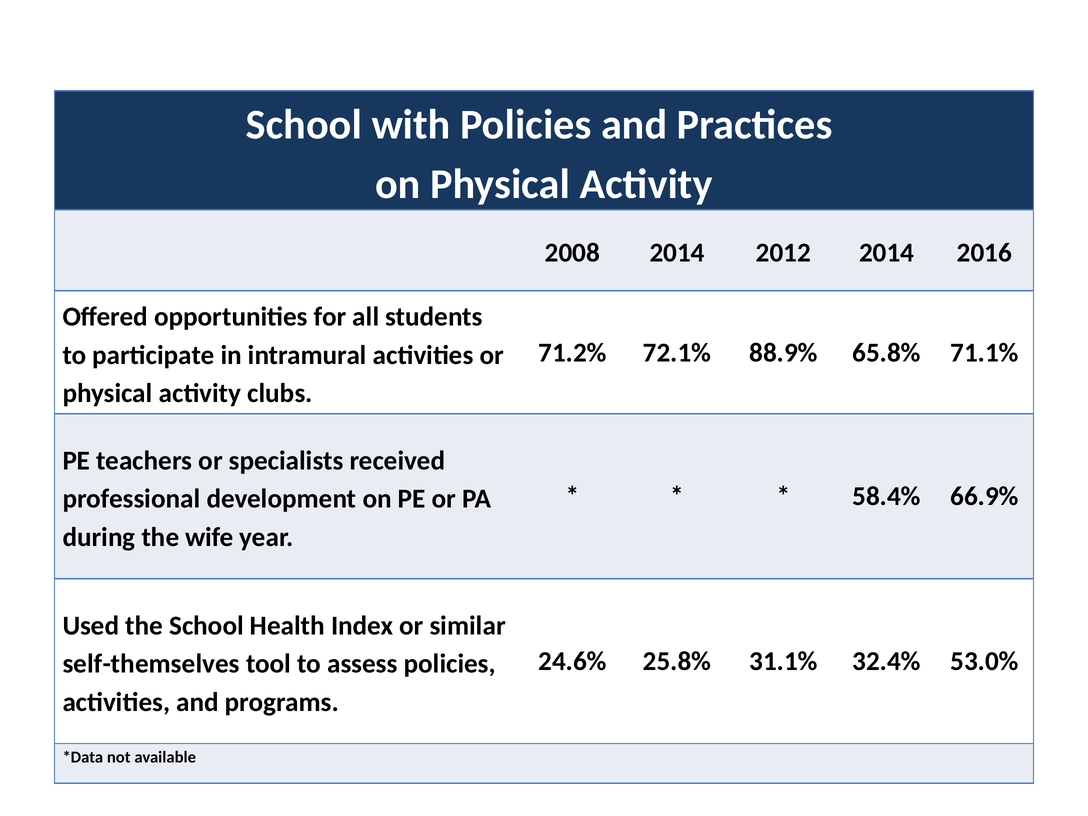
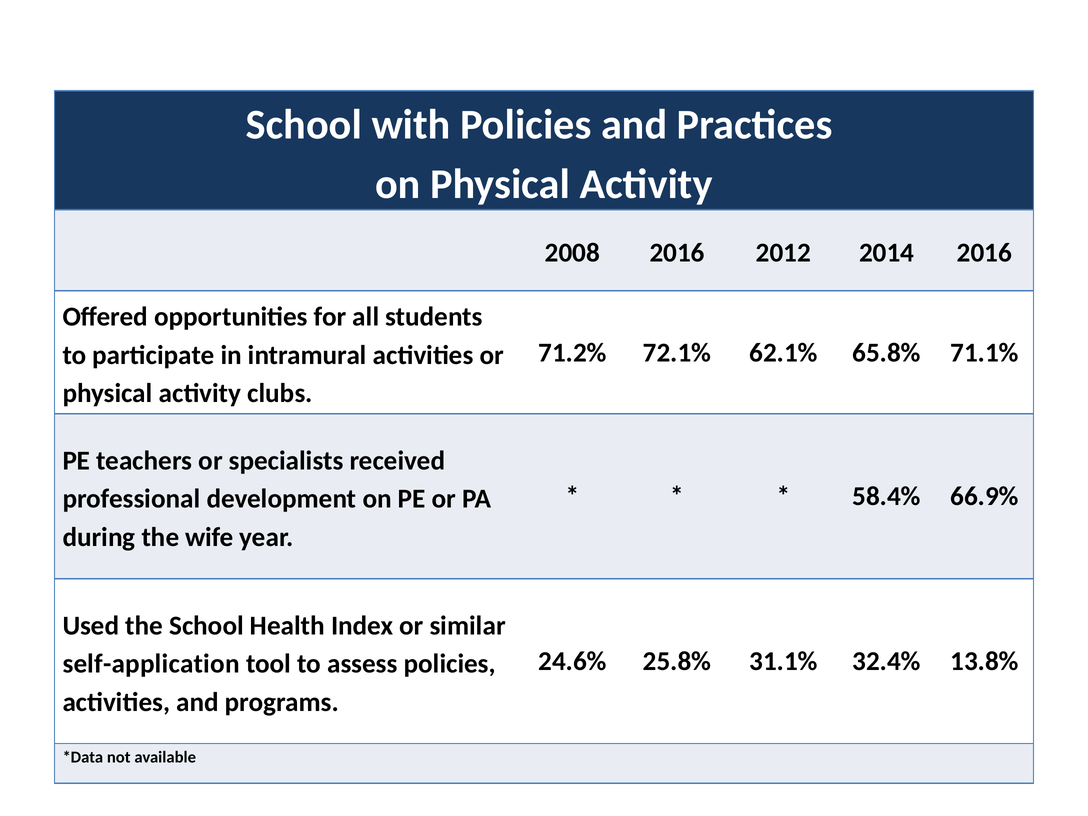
2008 2014: 2014 -> 2016
88.9%: 88.9% -> 62.1%
53.0%: 53.0% -> 13.8%
self-themselves: self-themselves -> self-application
